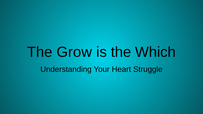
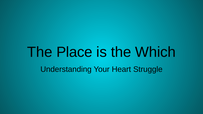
Grow: Grow -> Place
